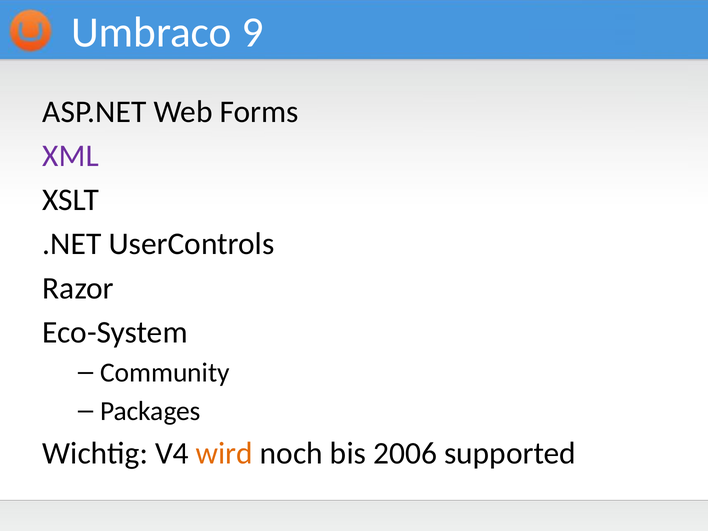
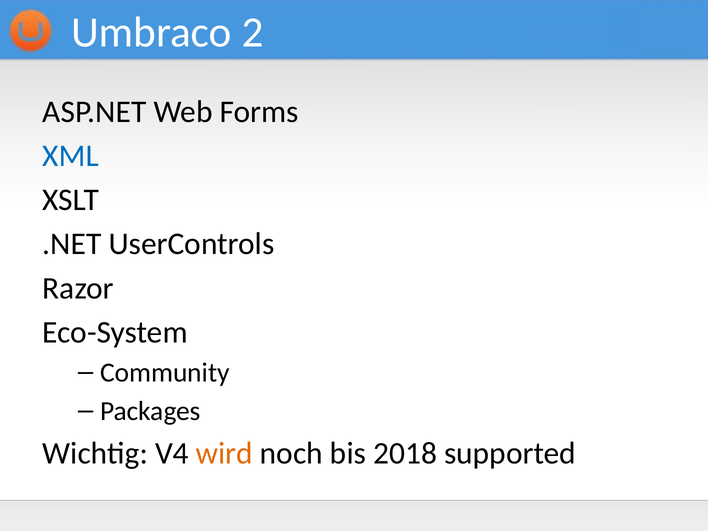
9: 9 -> 2
XML colour: purple -> blue
2006: 2006 -> 2018
